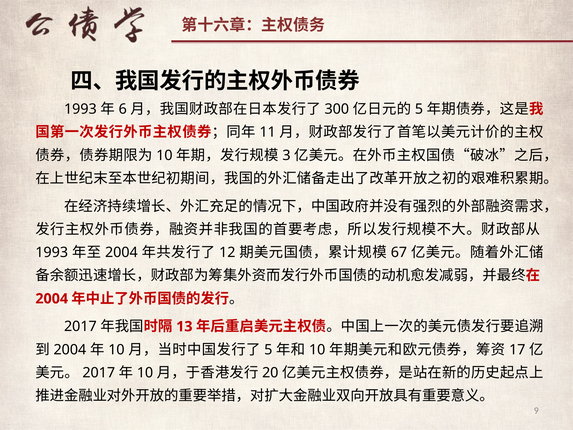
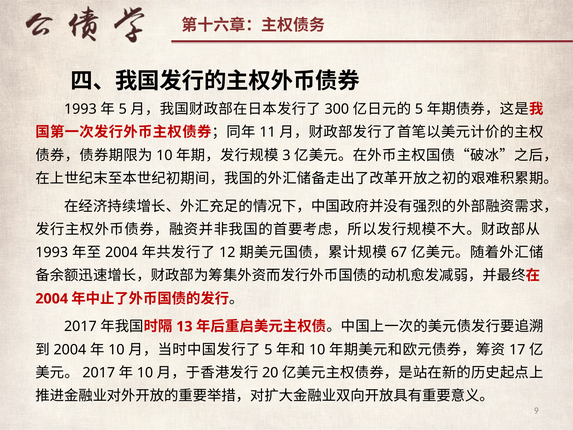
6 at (123, 109): 6 -> 5
